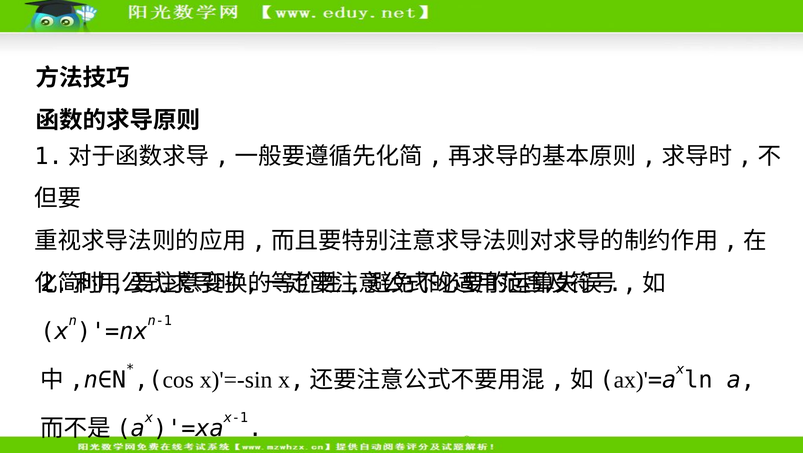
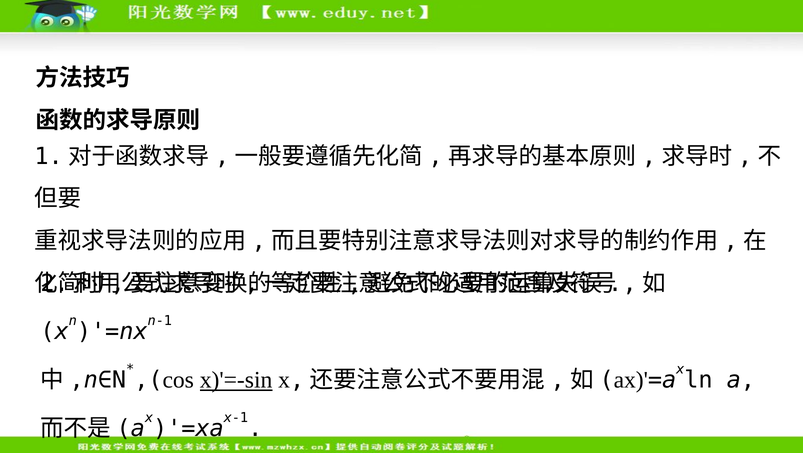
x)'=-sin underline: none -> present
